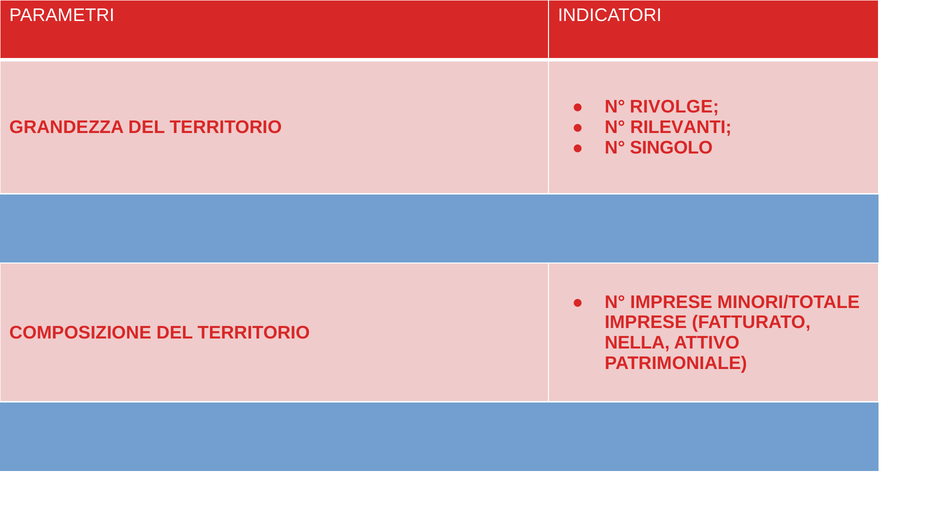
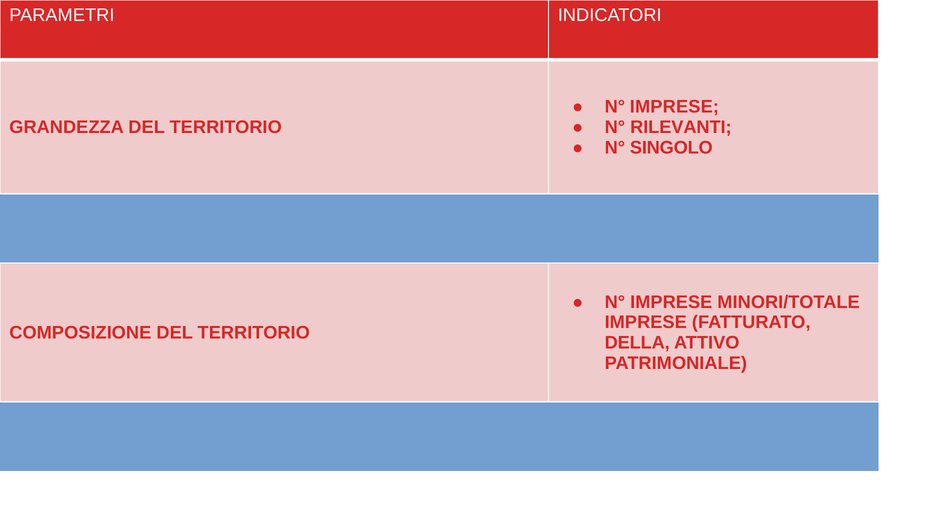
RIVOLGE at (674, 107): RIVOLGE -> IMPRESE
NELLA: NELLA -> DELLA
